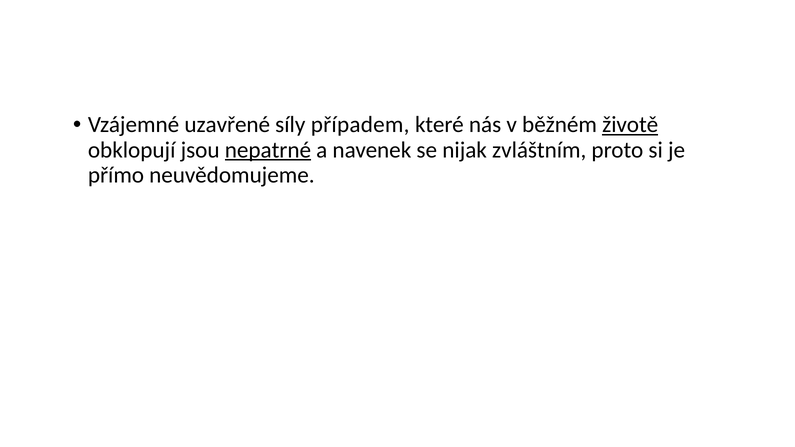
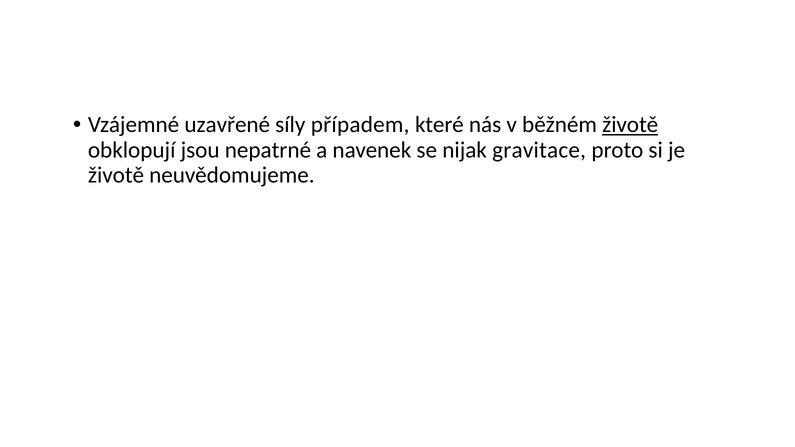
nepatrné underline: present -> none
zvláštním: zvláštním -> gravitace
přímo at (116, 175): přímo -> životě
